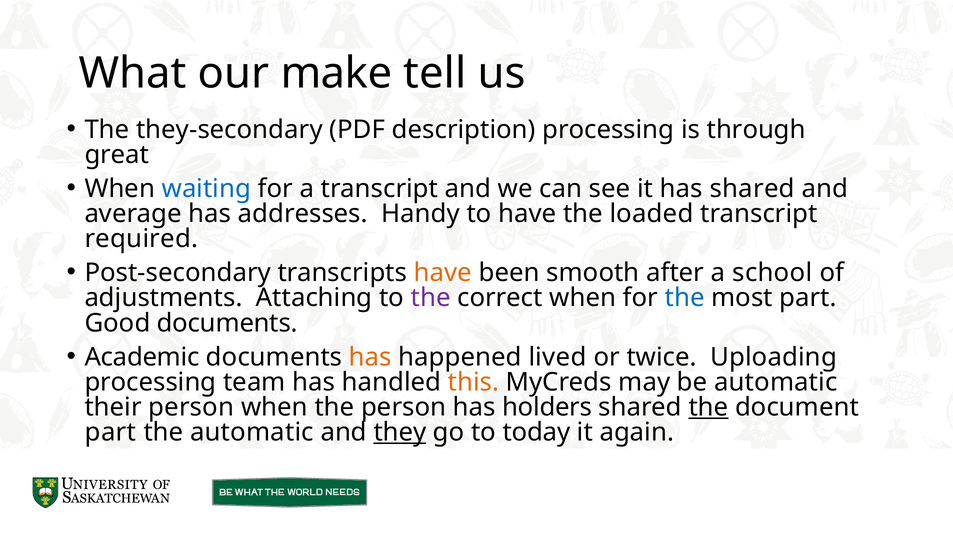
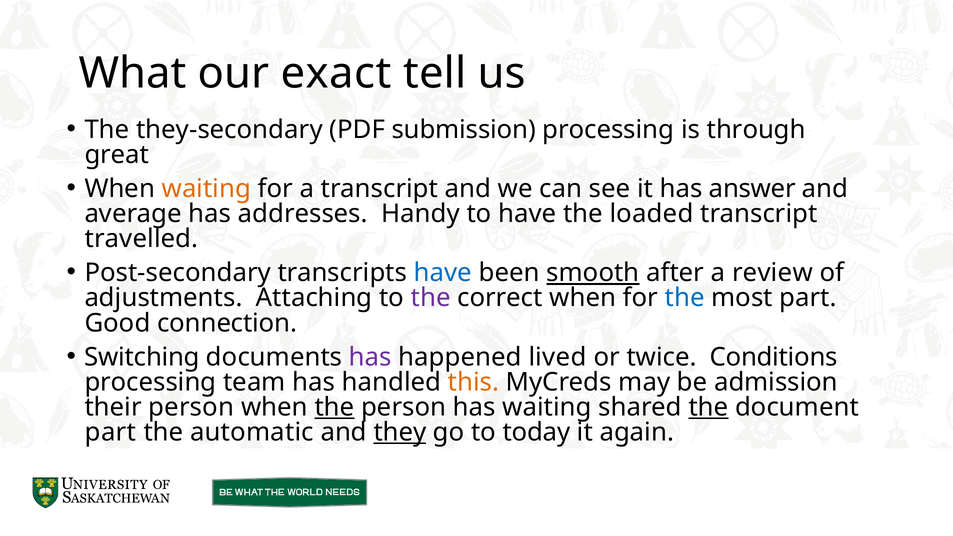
make: make -> exact
description: description -> submission
waiting at (206, 189) colour: blue -> orange
has shared: shared -> answer
required: required -> travelled
have at (443, 273) colour: orange -> blue
smooth underline: none -> present
school: school -> review
Good documents: documents -> connection
Academic: Academic -> Switching
has at (370, 357) colour: orange -> purple
Uploading: Uploading -> Conditions
be automatic: automatic -> admission
the at (334, 407) underline: none -> present
has holders: holders -> waiting
